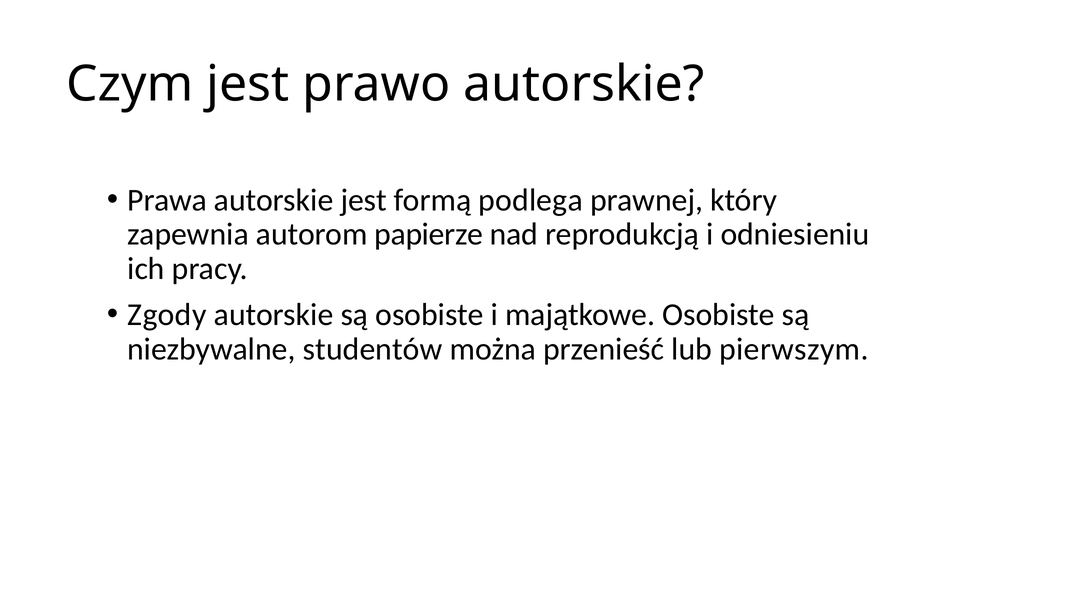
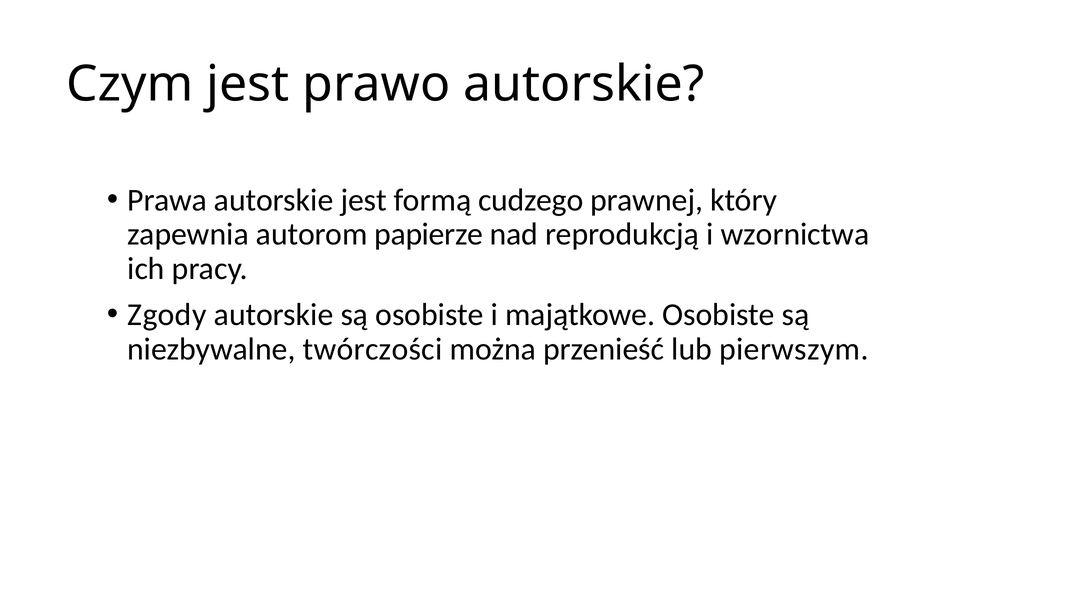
podlega: podlega -> cudzego
odniesieniu: odniesieniu -> wzornictwa
studentów: studentów -> twórczości
